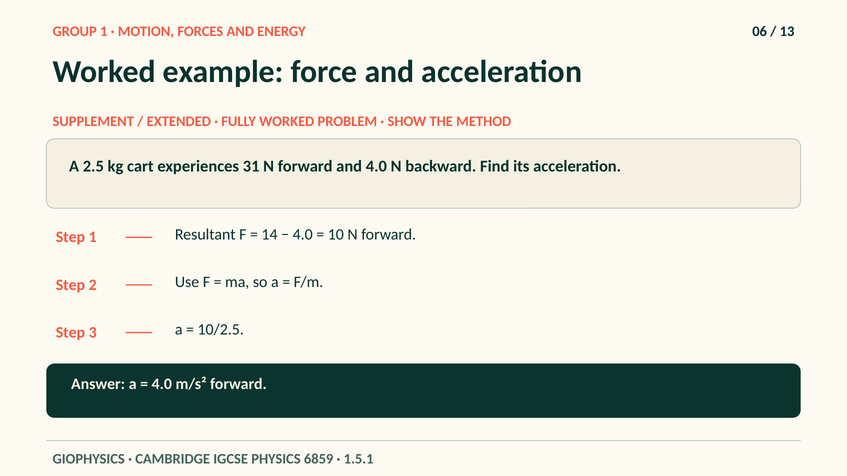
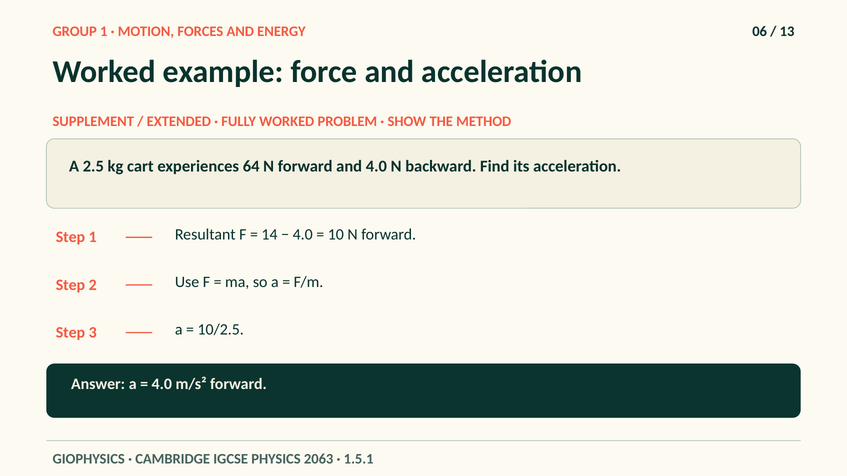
31: 31 -> 64
6859: 6859 -> 2063
